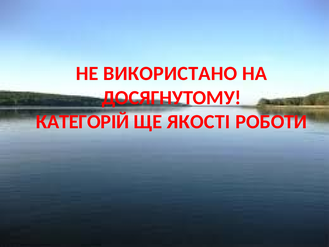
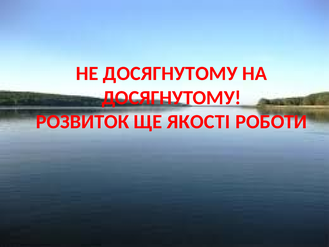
НЕ ВИКОРИСТАНО: ВИКОРИСТАНО -> ДОСЯГНУТОМУ
КАТЕГОРІЙ: КАТЕГОРІЙ -> РОЗВИТОК
